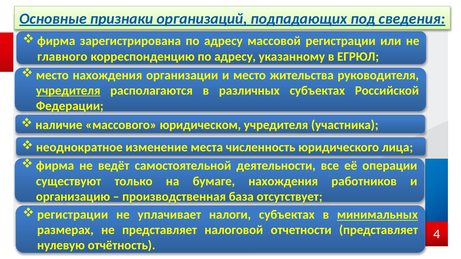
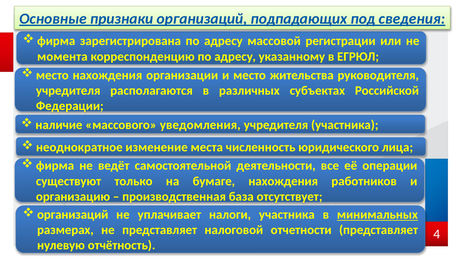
главного: главного -> момента
учредителя at (68, 91) underline: present -> none
юридическом: юридическом -> уведомления
регистрации at (73, 215): регистрации -> организаций
налоги субъектах: субъектах -> участника
